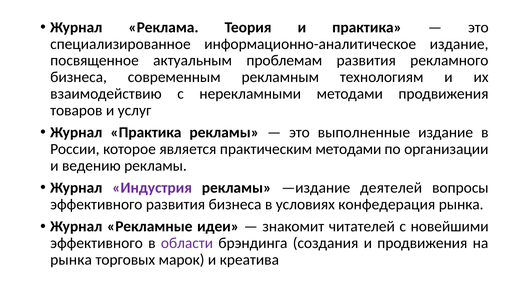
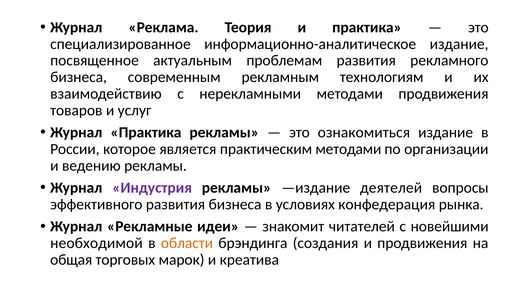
выполненные: выполненные -> ознакомиться
эффективного at (97, 244): эффективного -> необходимой
области colour: purple -> orange
рынка at (71, 260): рынка -> общая
